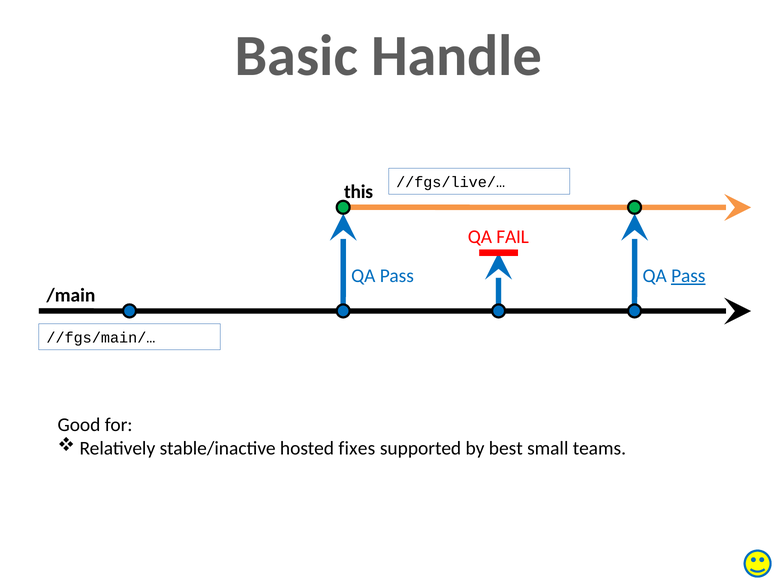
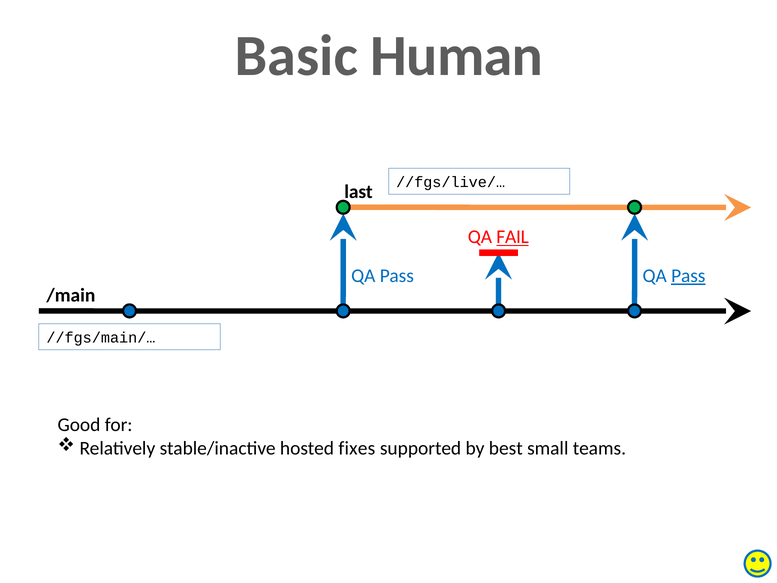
Handle: Handle -> Human
this: this -> last
FAIL underline: none -> present
